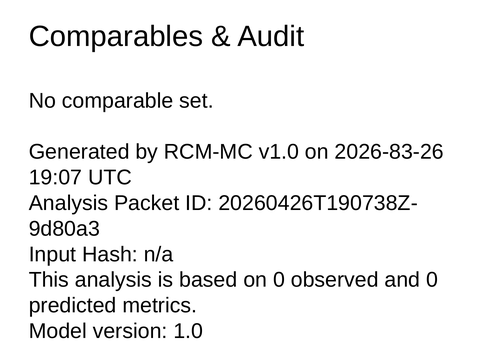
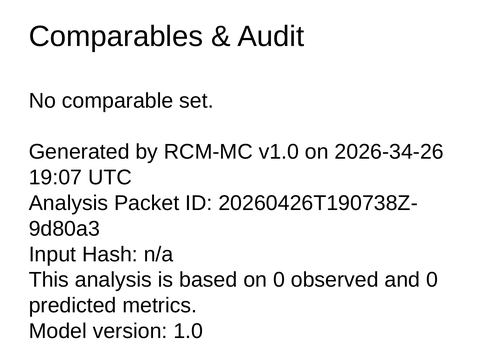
2026-83-26: 2026-83-26 -> 2026-34-26
